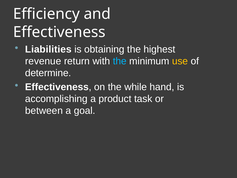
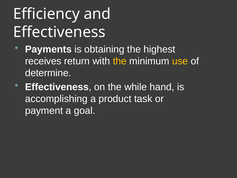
Liabilities: Liabilities -> Payments
revenue: revenue -> receives
the at (120, 61) colour: light blue -> yellow
between: between -> payment
